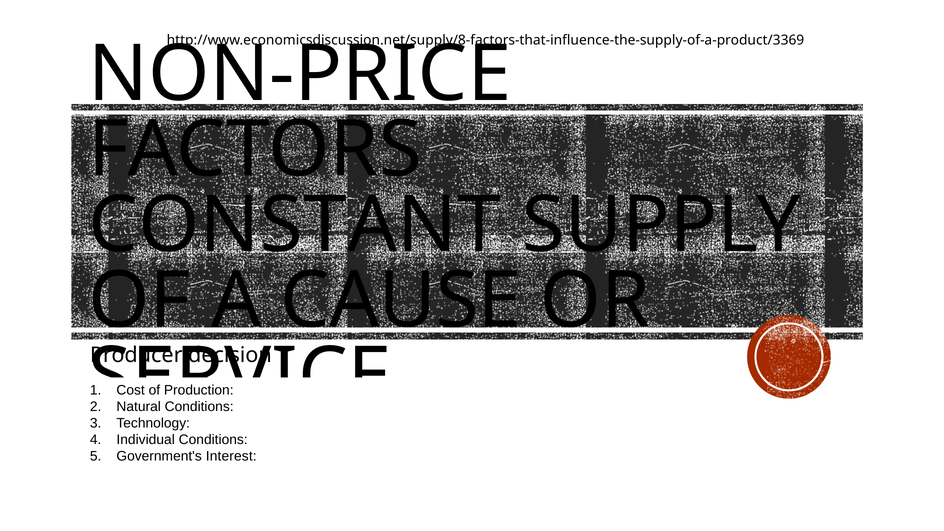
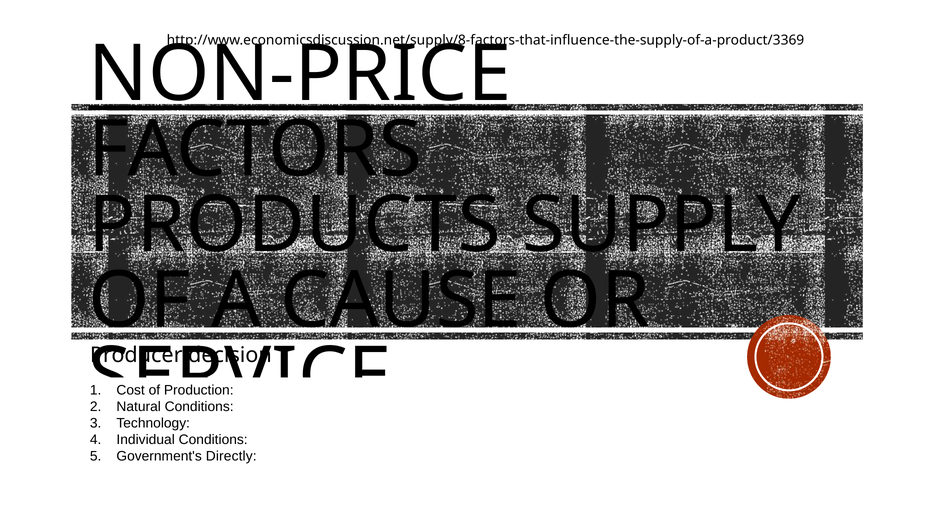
NON-PRICE underline: none -> present
CONSTANT: CONSTANT -> PRODUCTS
Interest: Interest -> Directly
